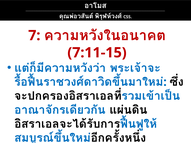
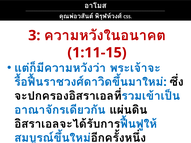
7: 7 -> 3
7:11-15: 7:11-15 -> 1:11-15
